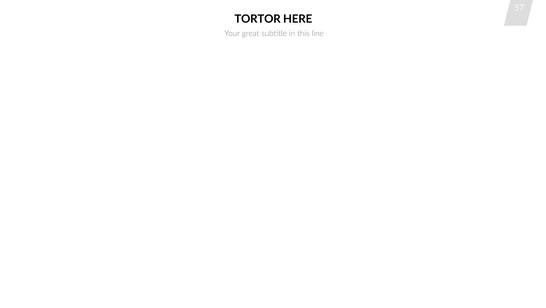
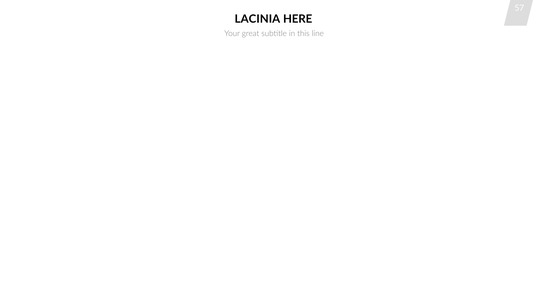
TORTOR: TORTOR -> LACINIA
